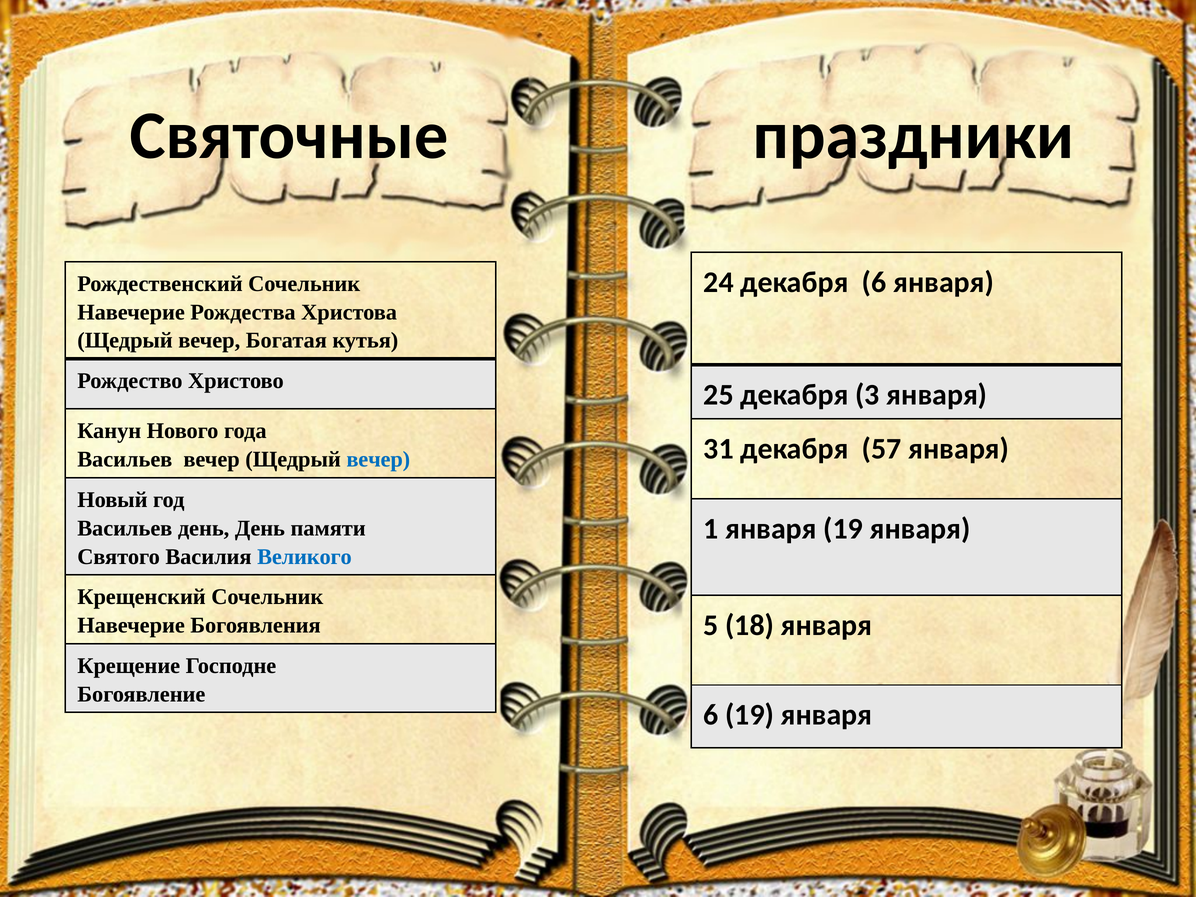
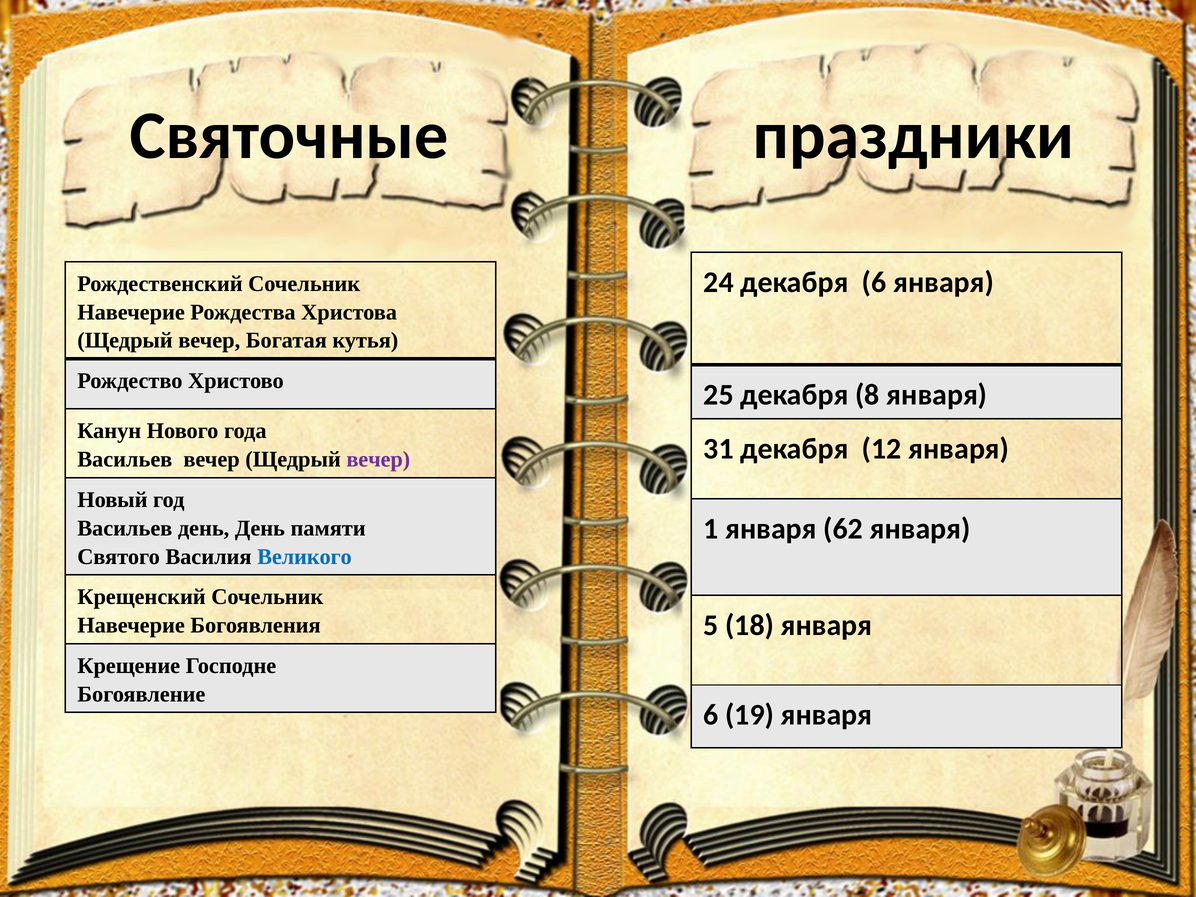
3: 3 -> 8
57: 57 -> 12
вечер at (378, 459) colour: blue -> purple
января 19: 19 -> 62
